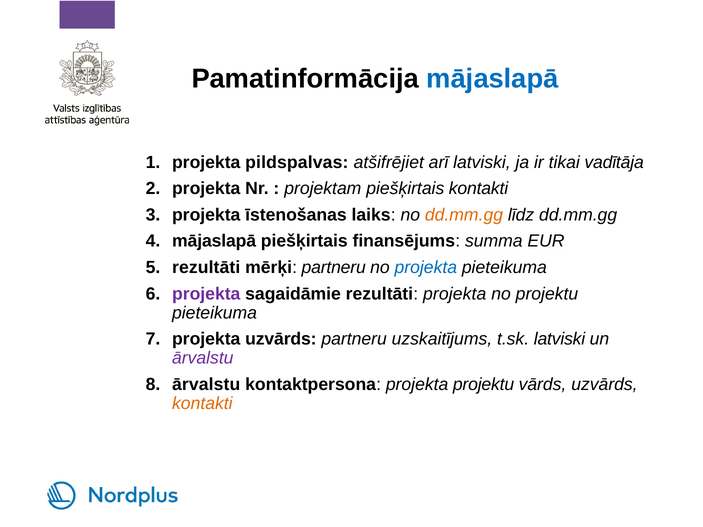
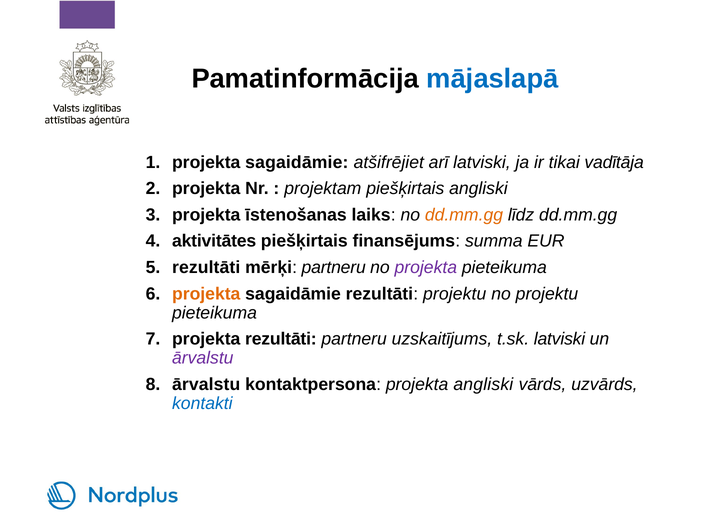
pildspalvas at (297, 162): pildspalvas -> sagaidāmie
piešķirtais kontakti: kontakti -> angliski
mājaslapā at (214, 241): mājaslapā -> aktivitātes
projekta at (426, 268) colour: blue -> purple
projekta at (206, 294) colour: purple -> orange
rezultāti projekta: projekta -> projektu
projekta uzvārds: uzvārds -> rezultāti
projekta projektu: projektu -> angliski
kontakti at (202, 403) colour: orange -> blue
